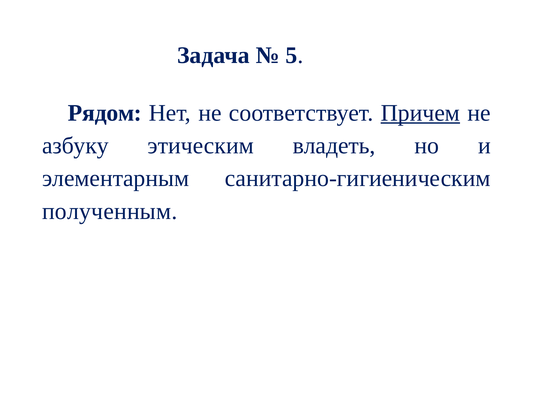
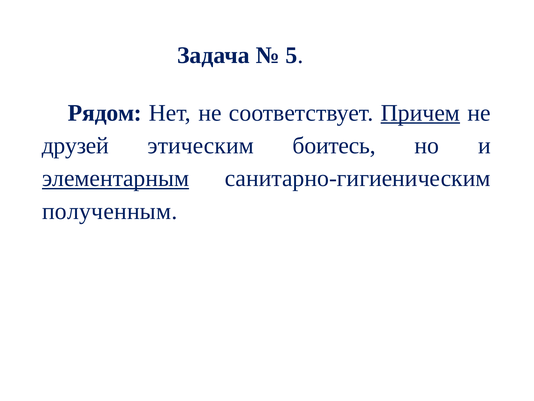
азбуку: азбуку -> друзей
владеть: владеть -> боитесь
элементарным underline: none -> present
